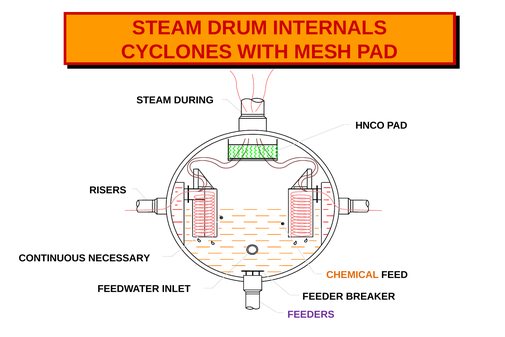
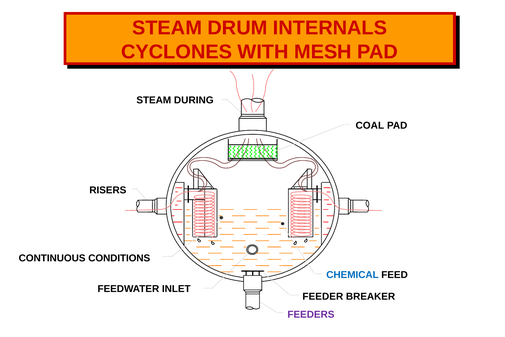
HNCO: HNCO -> COAL
NECESSARY: NECESSARY -> CONDITIONS
CHEMICAL colour: orange -> blue
